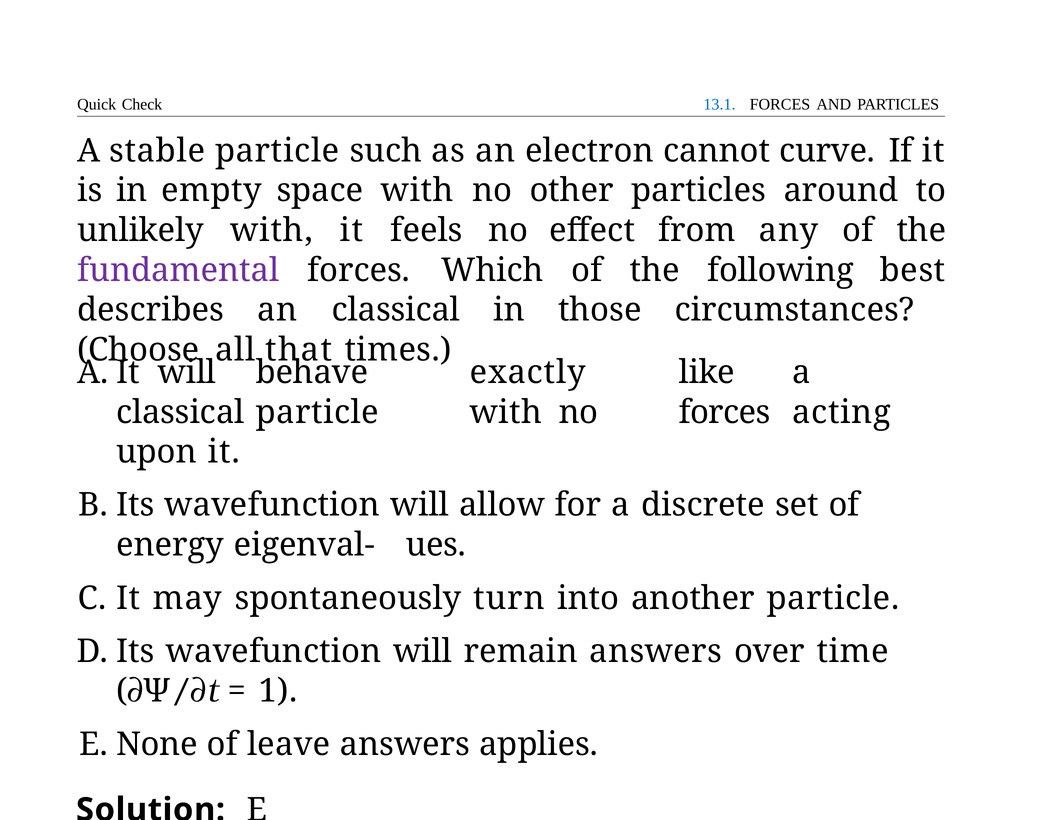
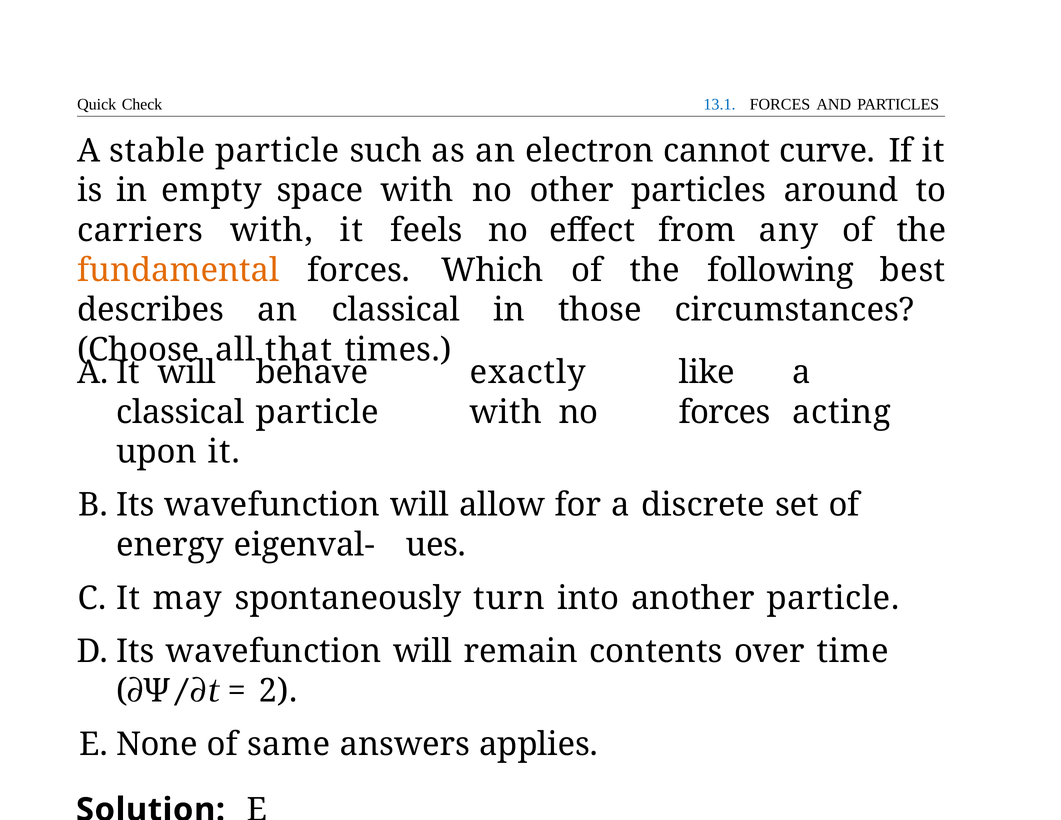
unlikely: unlikely -> carriers
fundamental colour: purple -> orange
remain answers: answers -> contents
1: 1 -> 2
leave: leave -> same
